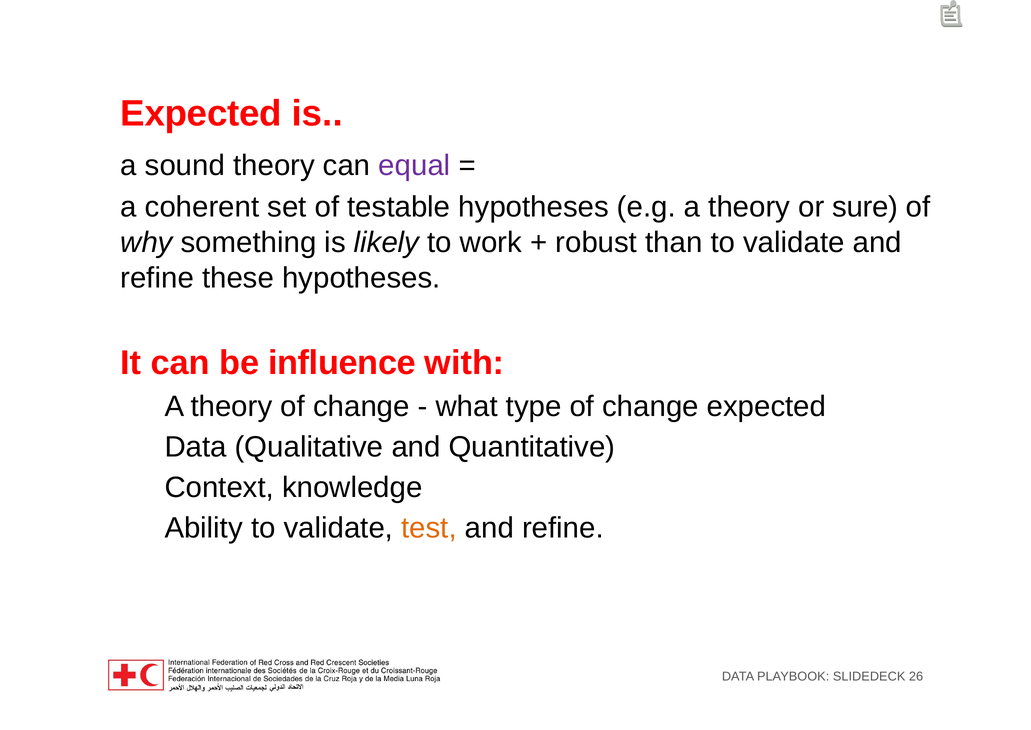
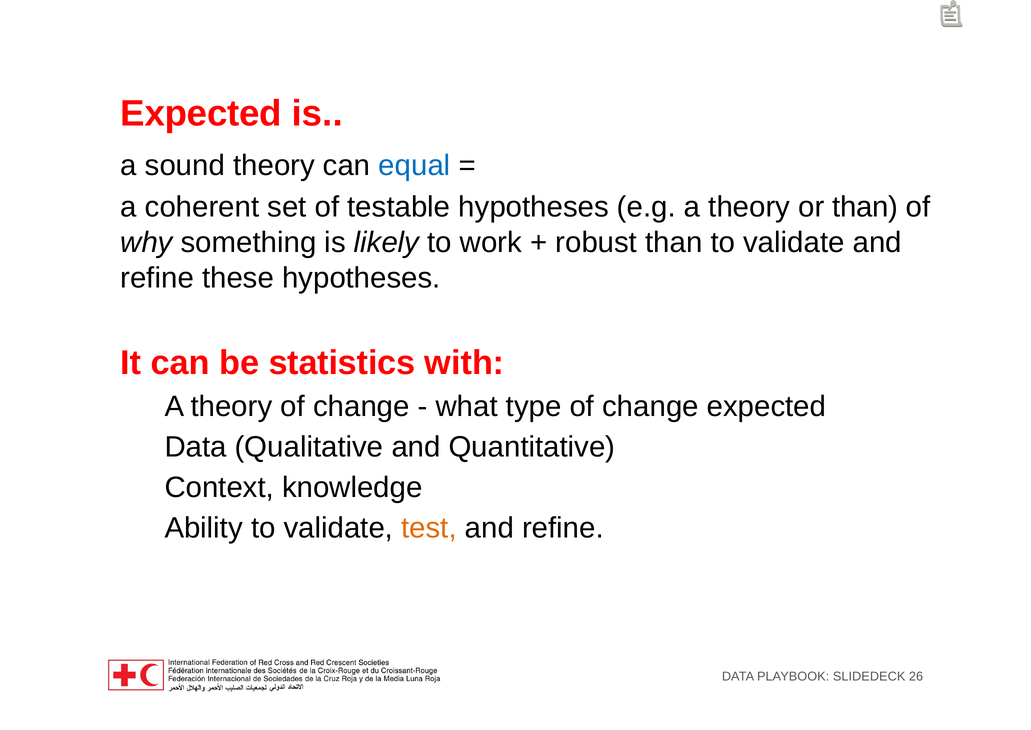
equal colour: purple -> blue
or sure: sure -> than
influence: influence -> statistics
